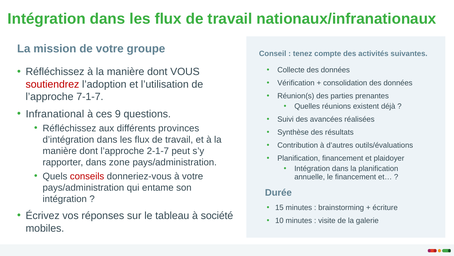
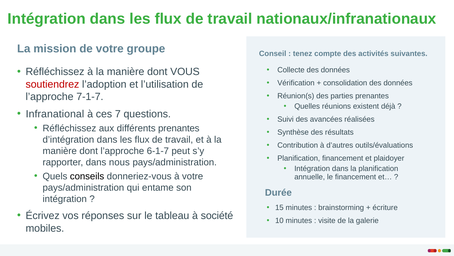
9: 9 -> 7
différents provinces: provinces -> prenantes
2-1-7: 2-1-7 -> 6-1-7
zone: zone -> nous
conseils colour: red -> black
